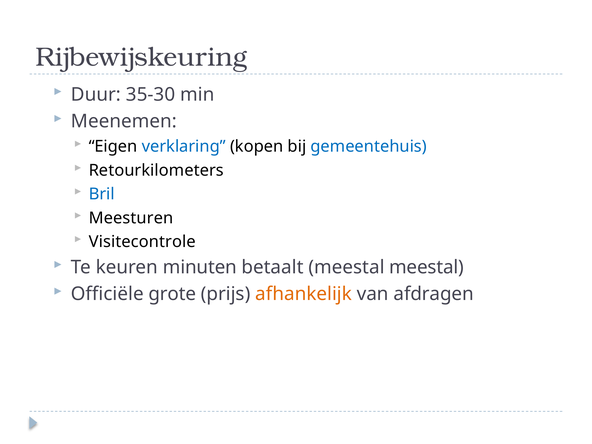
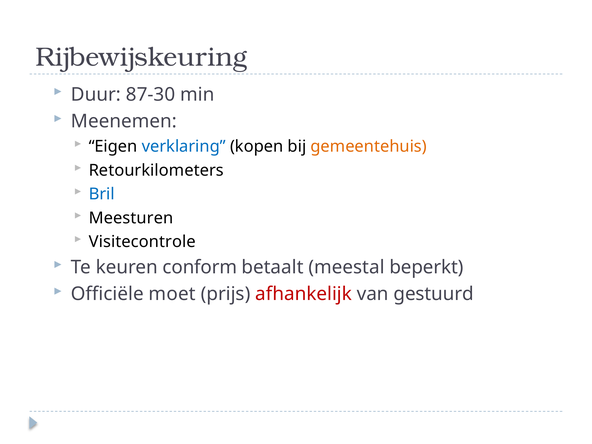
35-30: 35-30 -> 87-30
gemeentehuis colour: blue -> orange
minuten: minuten -> conform
meestal meestal: meestal -> beperkt
grote: grote -> moet
afhankelijk colour: orange -> red
afdragen: afdragen -> gestuurd
